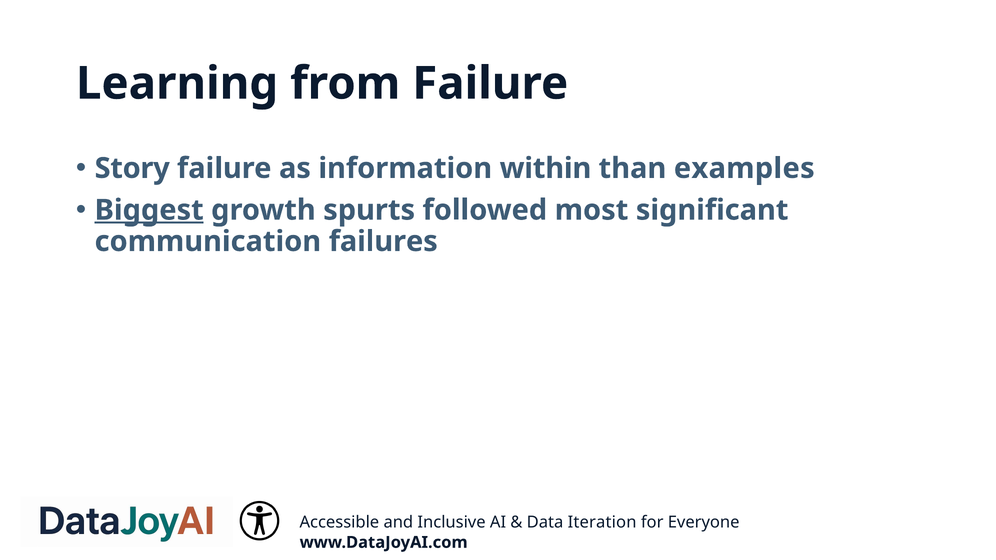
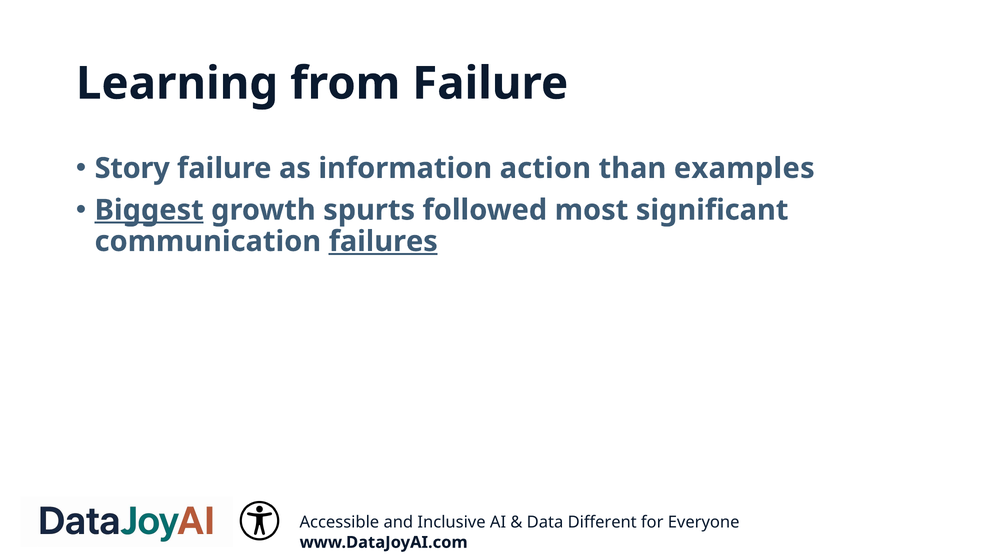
within: within -> action
failures underline: none -> present
Iteration: Iteration -> Different
